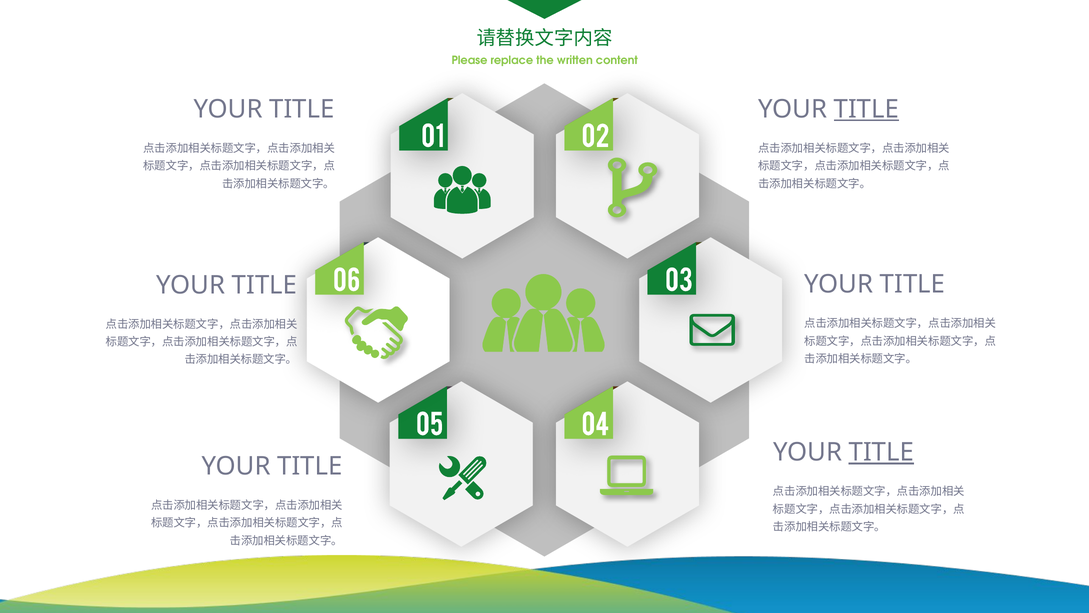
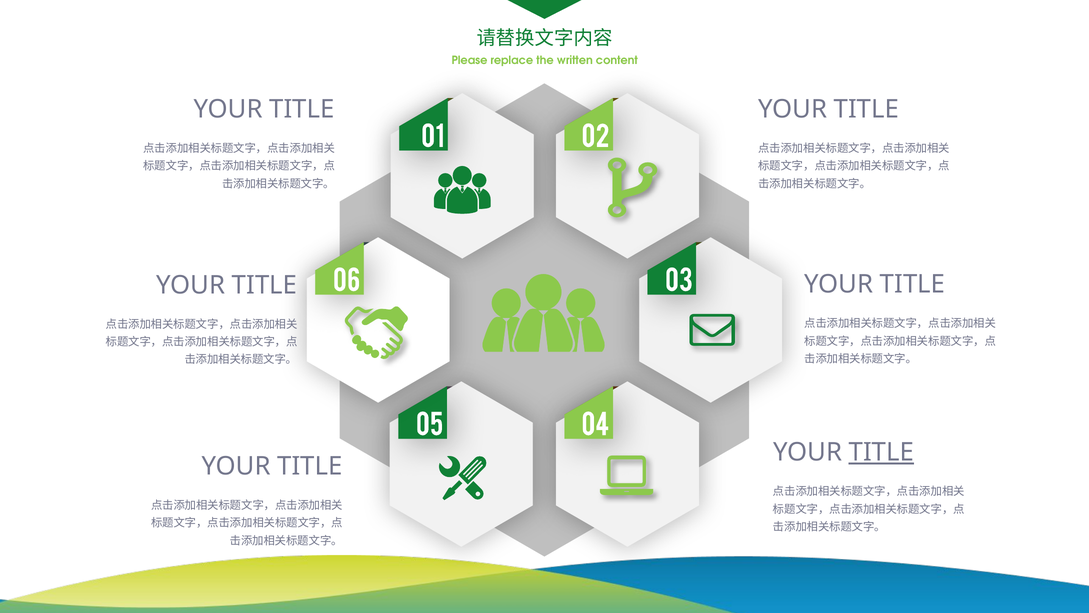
TITLE at (866, 109) underline: present -> none
